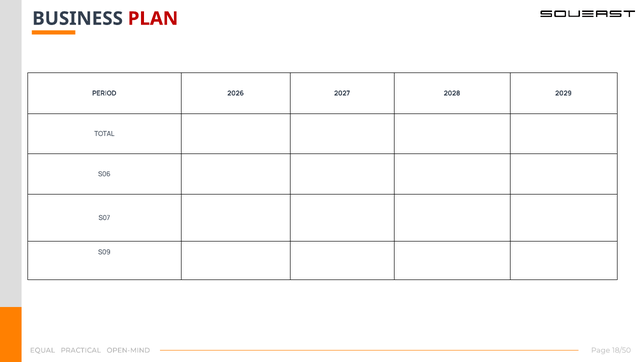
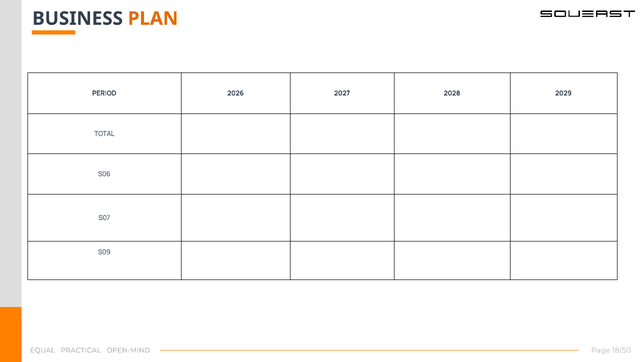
PLAN colour: red -> orange
